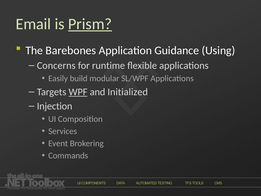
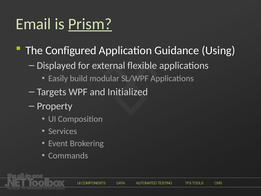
Barebones: Barebones -> Configured
Concerns: Concerns -> Displayed
runtime: runtime -> external
WPF underline: present -> none
Injection: Injection -> Property
